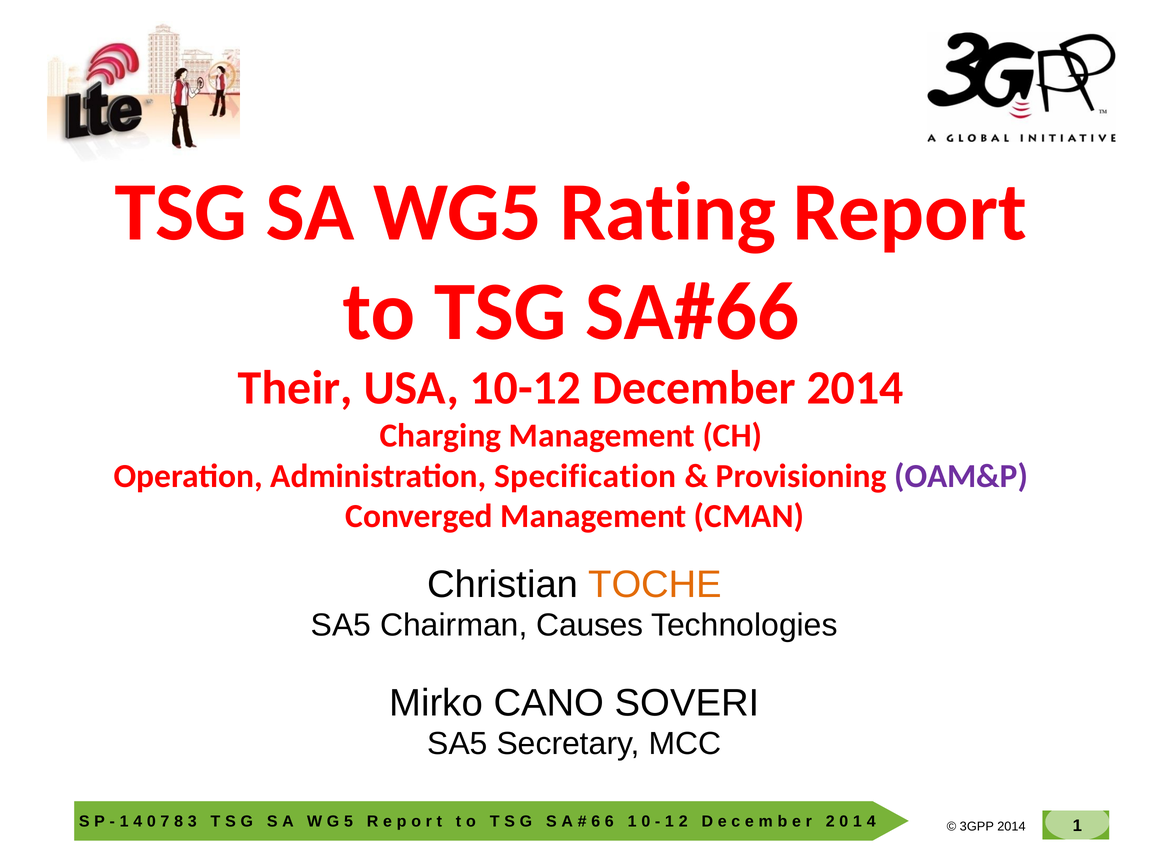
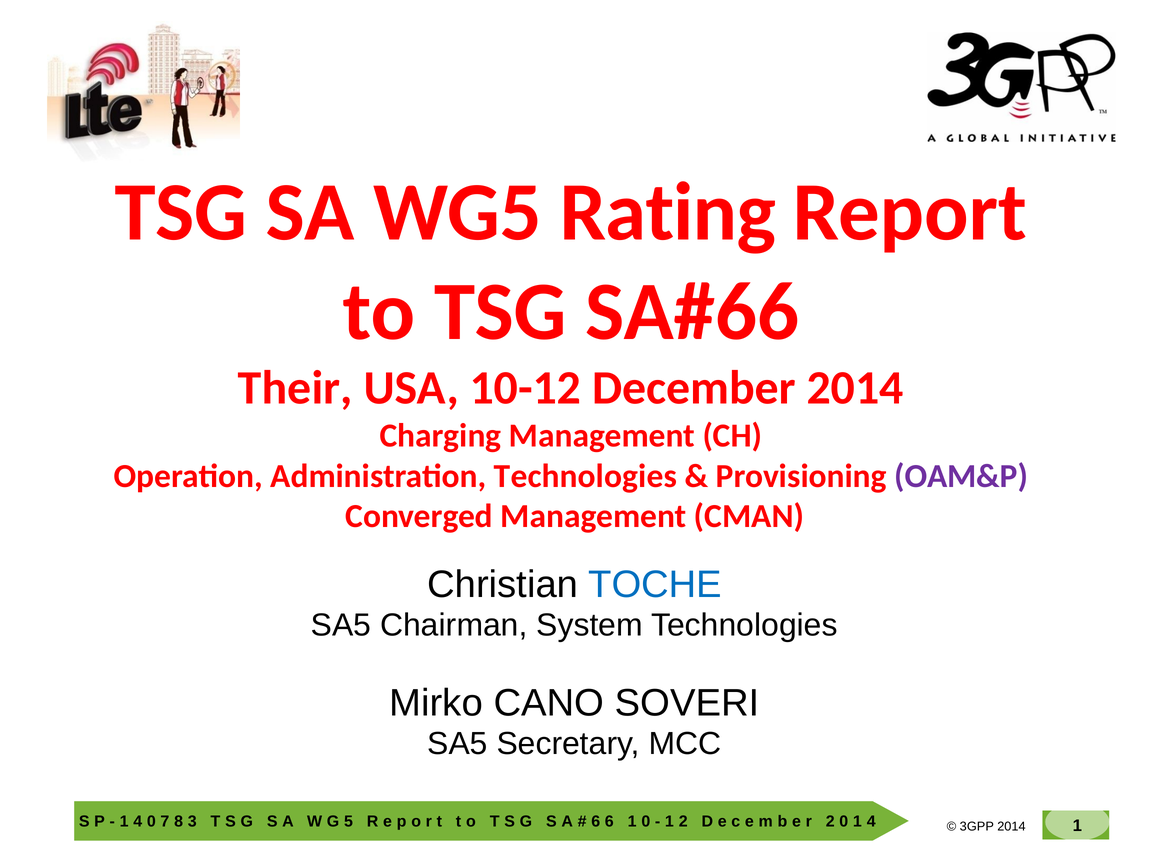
Administration Specification: Specification -> Technologies
TOCHE colour: orange -> blue
Causes: Causes -> System
